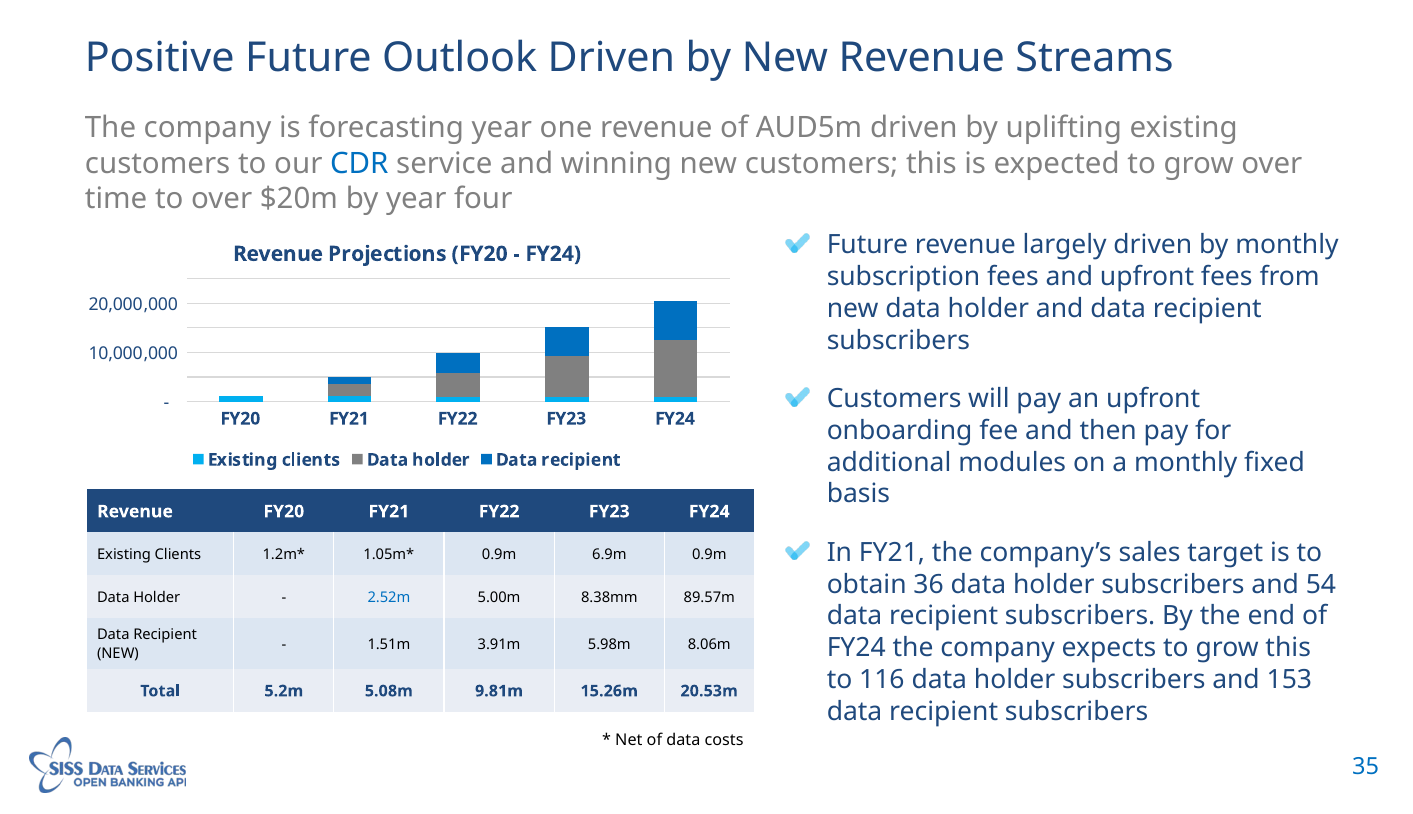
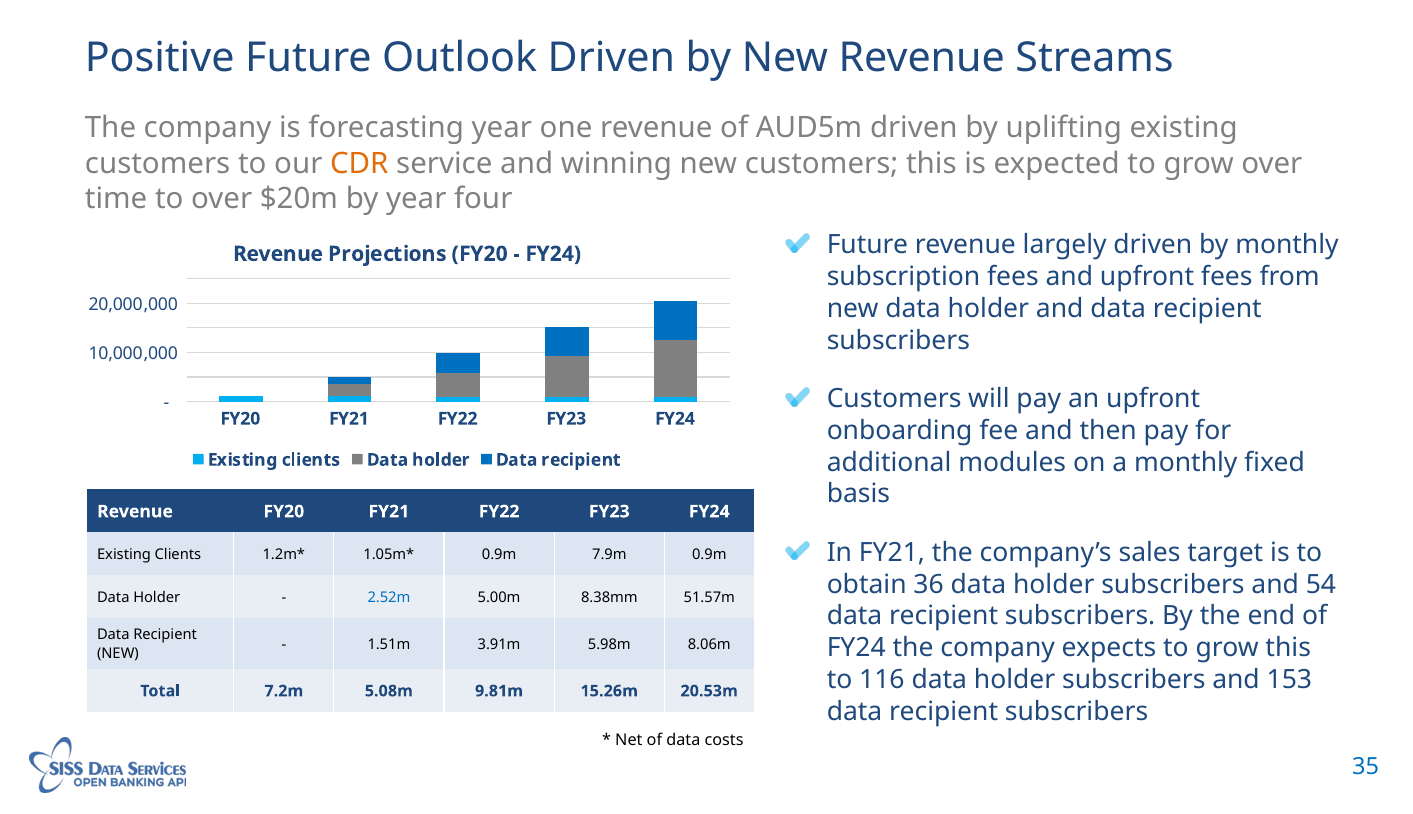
CDR colour: blue -> orange
6.9m: 6.9m -> 7.9m
89.57m: 89.57m -> 51.57m
5.2m: 5.2m -> 7.2m
